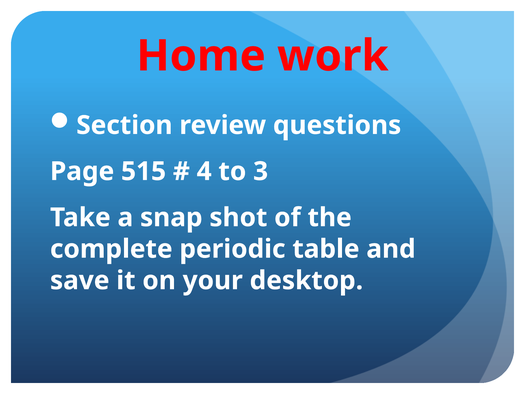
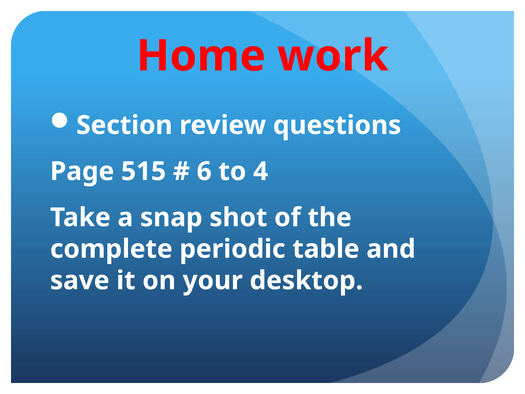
4: 4 -> 6
3: 3 -> 4
